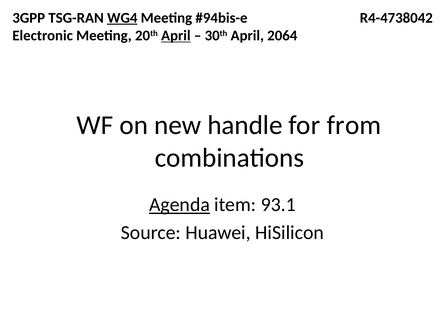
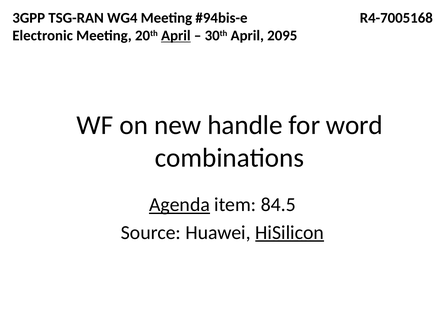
WG4 underline: present -> none
R4-4738042: R4-4738042 -> R4-7005168
2064: 2064 -> 2095
from: from -> word
93.1: 93.1 -> 84.5
HiSilicon underline: none -> present
